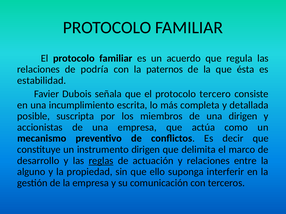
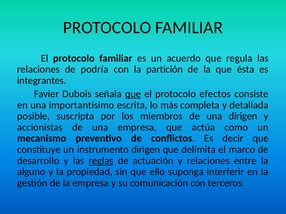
paternos: paternos -> partición
estabilidad: estabilidad -> integrantes
que at (133, 94) underline: none -> present
tercero: tercero -> efectos
incumplimiento: incumplimiento -> importantísimo
